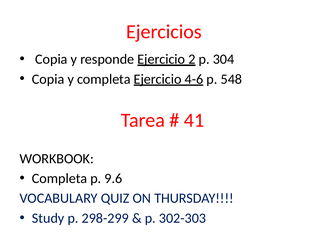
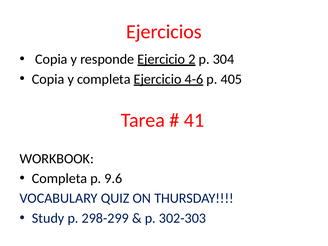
548: 548 -> 405
